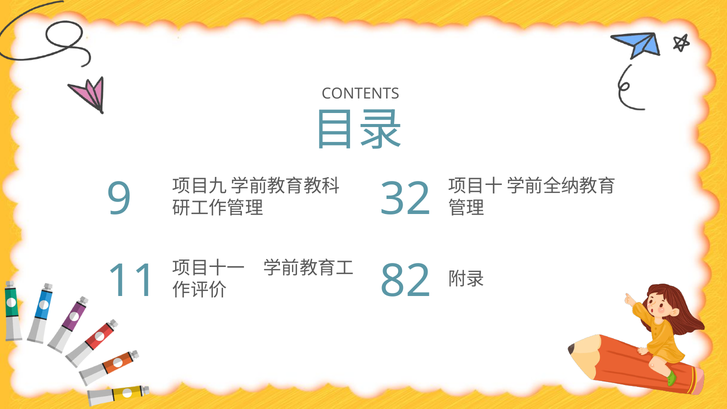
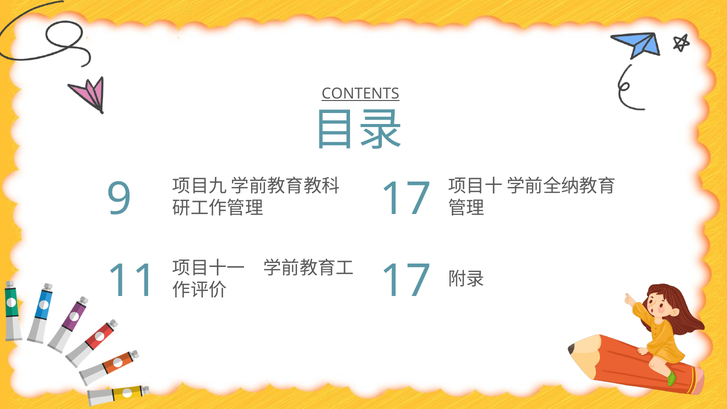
CONTENTS underline: none -> present
9 32: 32 -> 17
11 82: 82 -> 17
